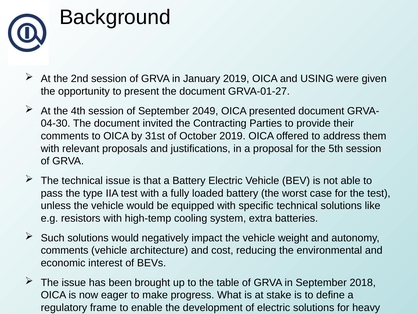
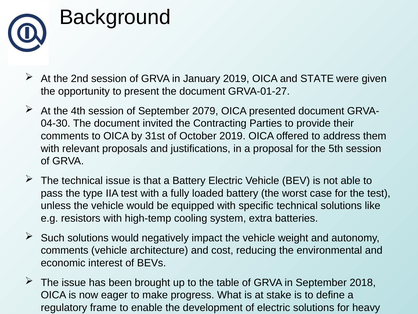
USING: USING -> STATE
2049: 2049 -> 2079
